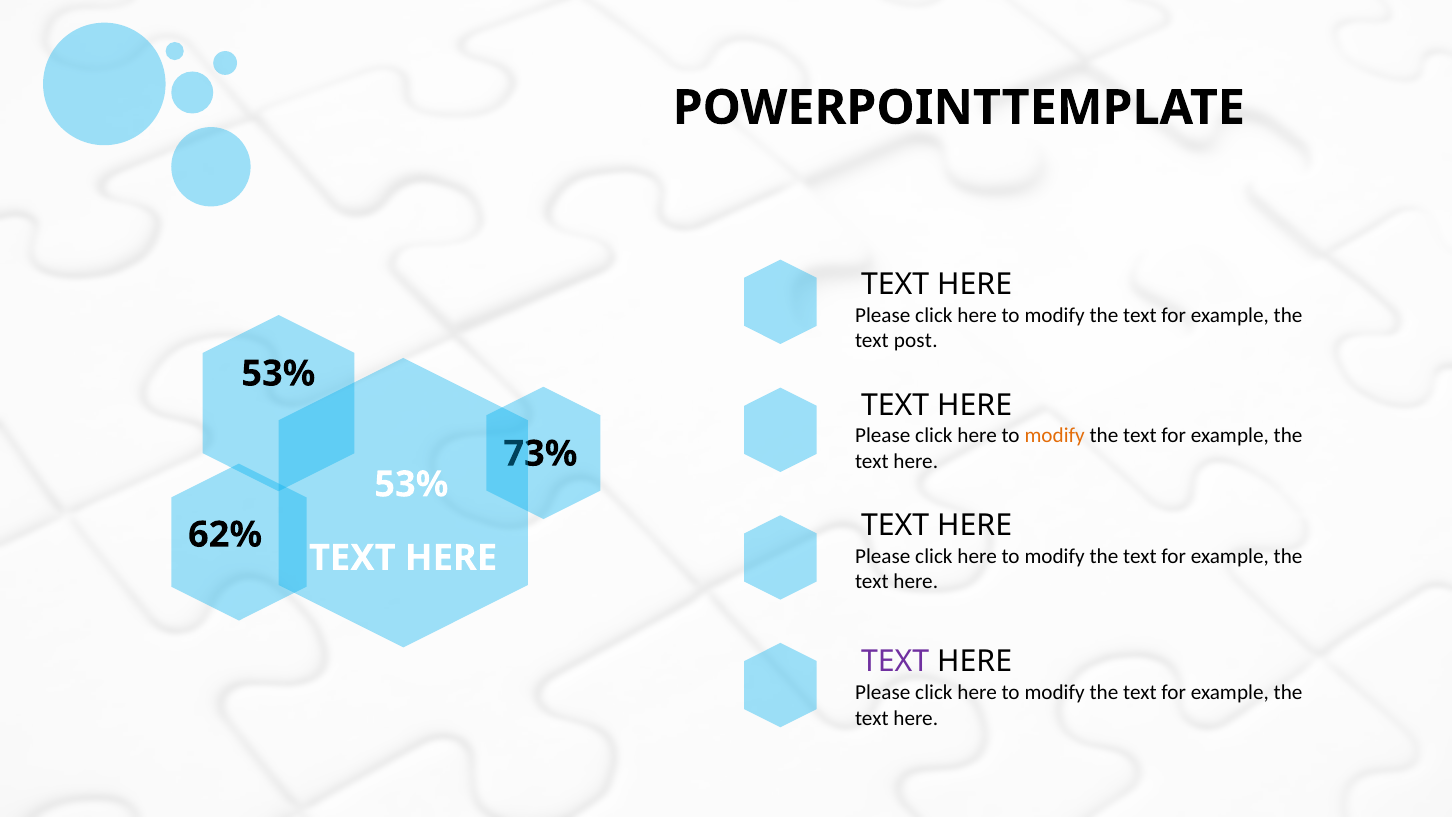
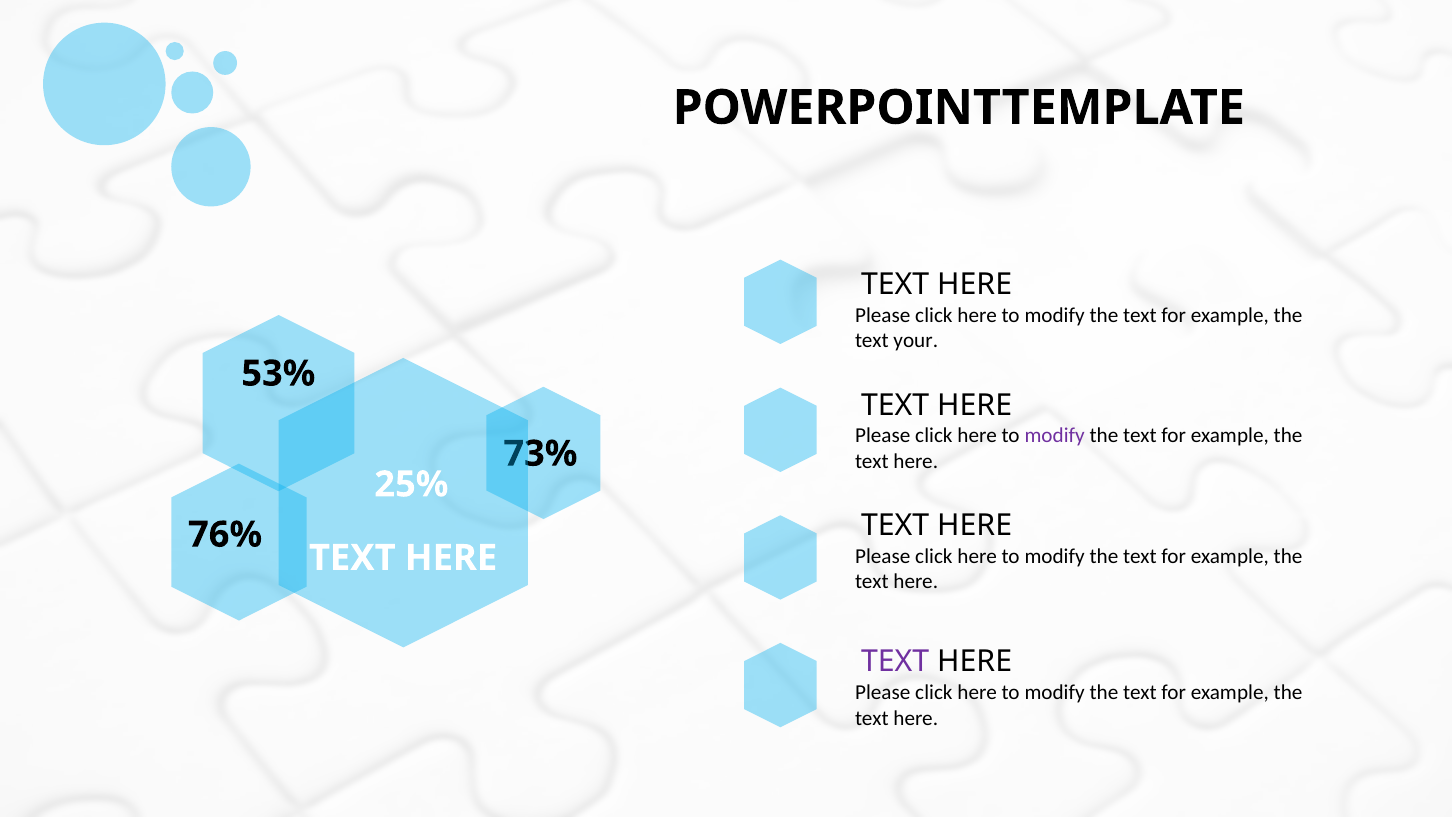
post: post -> your
modify at (1055, 436) colour: orange -> purple
53% at (411, 484): 53% -> 25%
62%: 62% -> 76%
